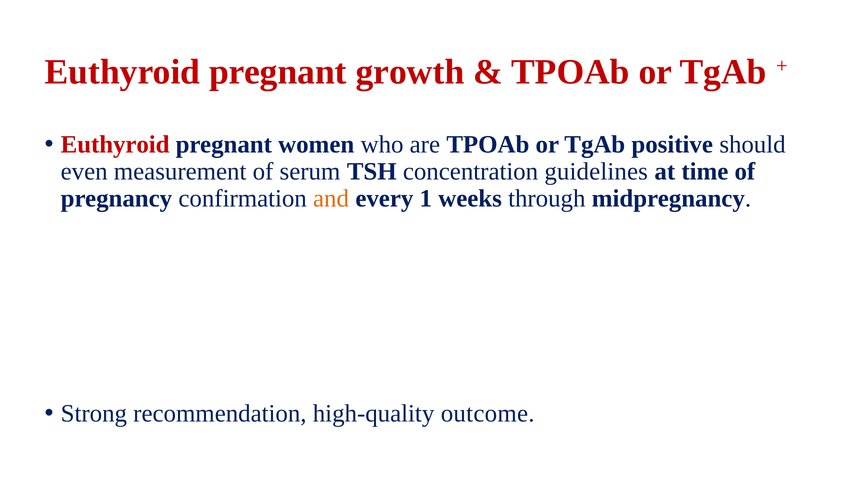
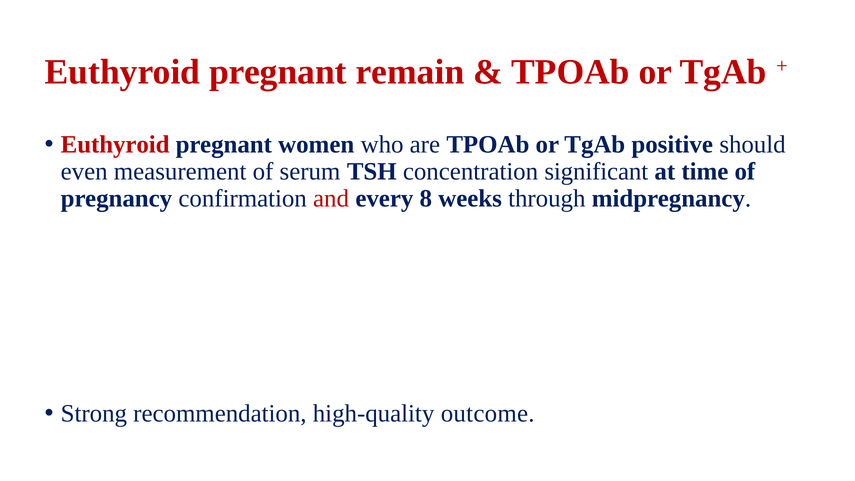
growth: growth -> remain
guidelines: guidelines -> significant
and colour: orange -> red
1: 1 -> 8
